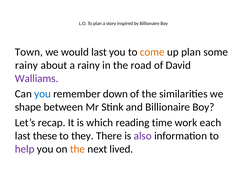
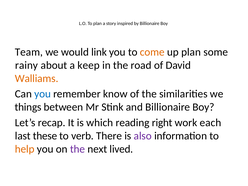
Town: Town -> Team
would last: last -> link
a rainy: rainy -> keep
Walliams colour: purple -> orange
down: down -> know
shape: shape -> things
time: time -> right
they: they -> verb
help colour: purple -> orange
the at (77, 149) colour: orange -> purple
